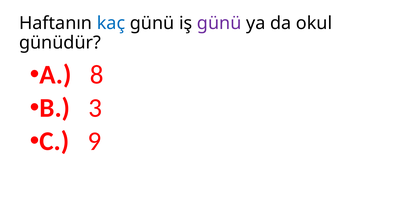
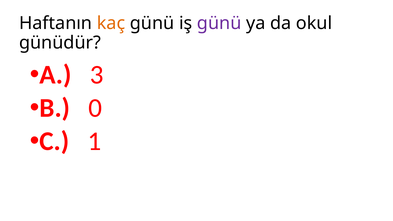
kaç colour: blue -> orange
8: 8 -> 3
3: 3 -> 0
9: 9 -> 1
